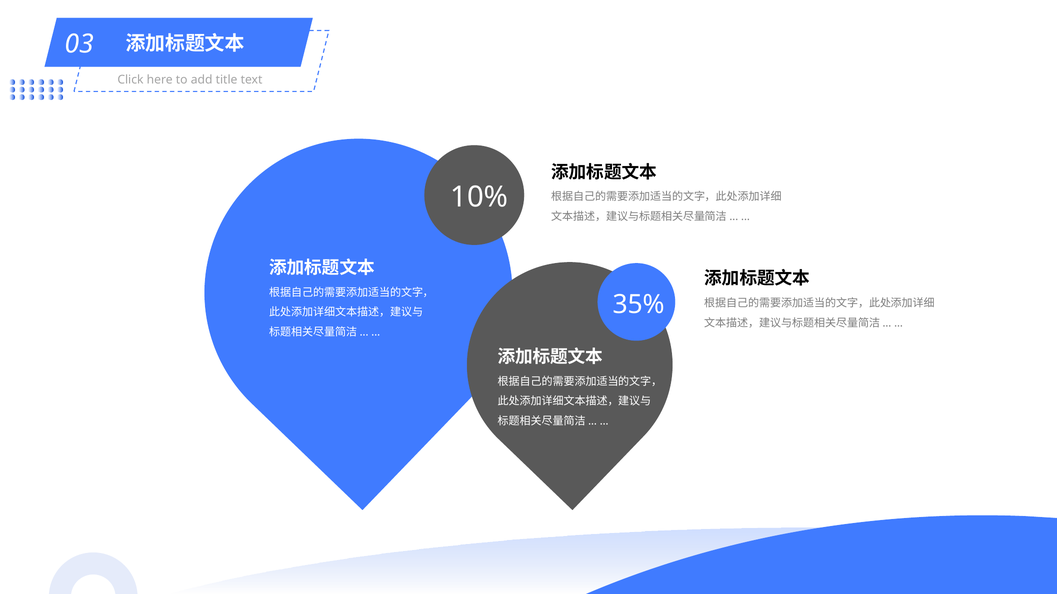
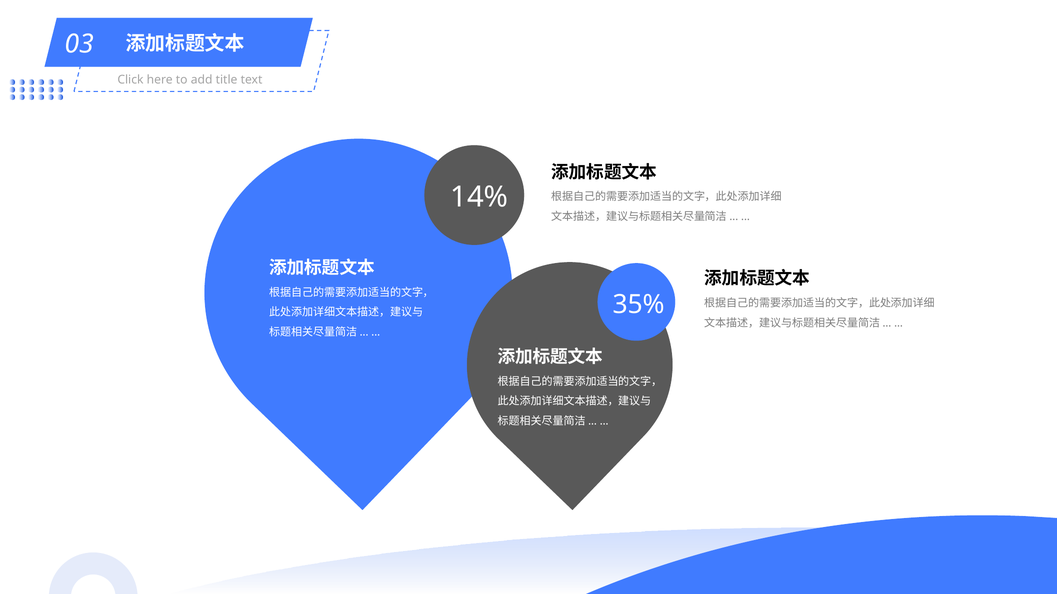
10%: 10% -> 14%
